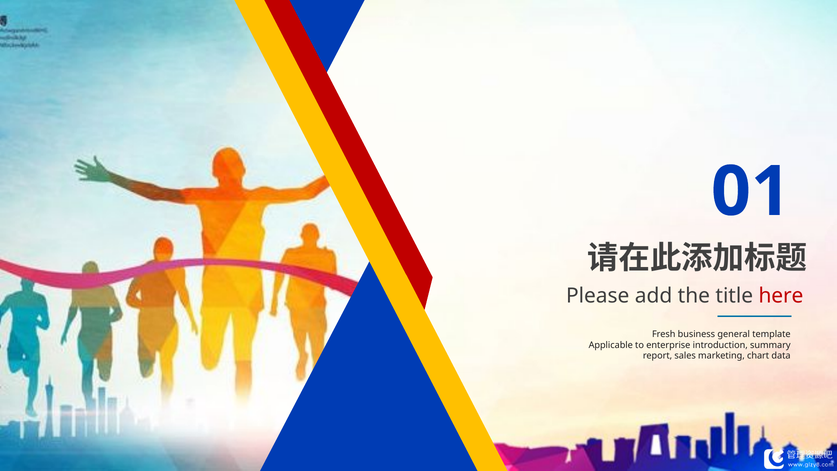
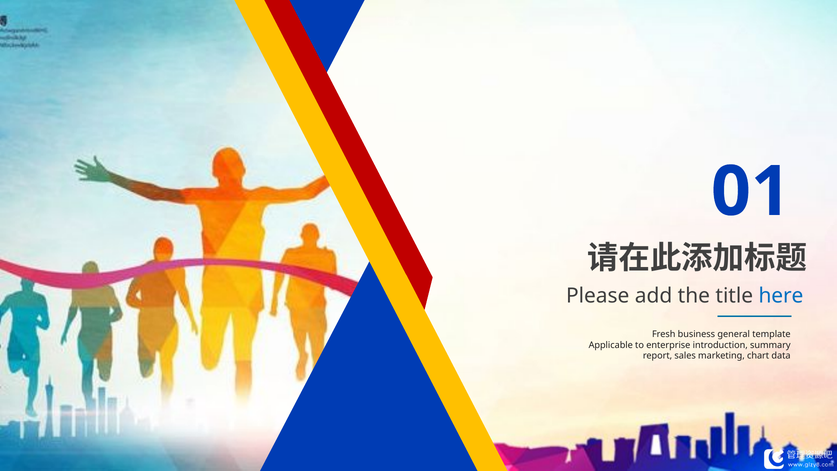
here colour: red -> blue
